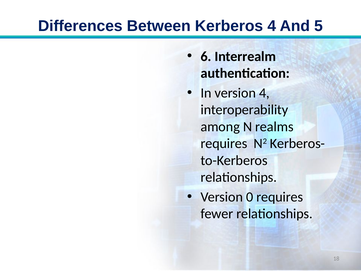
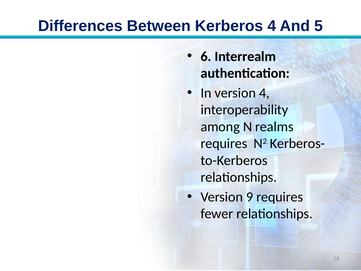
0: 0 -> 9
